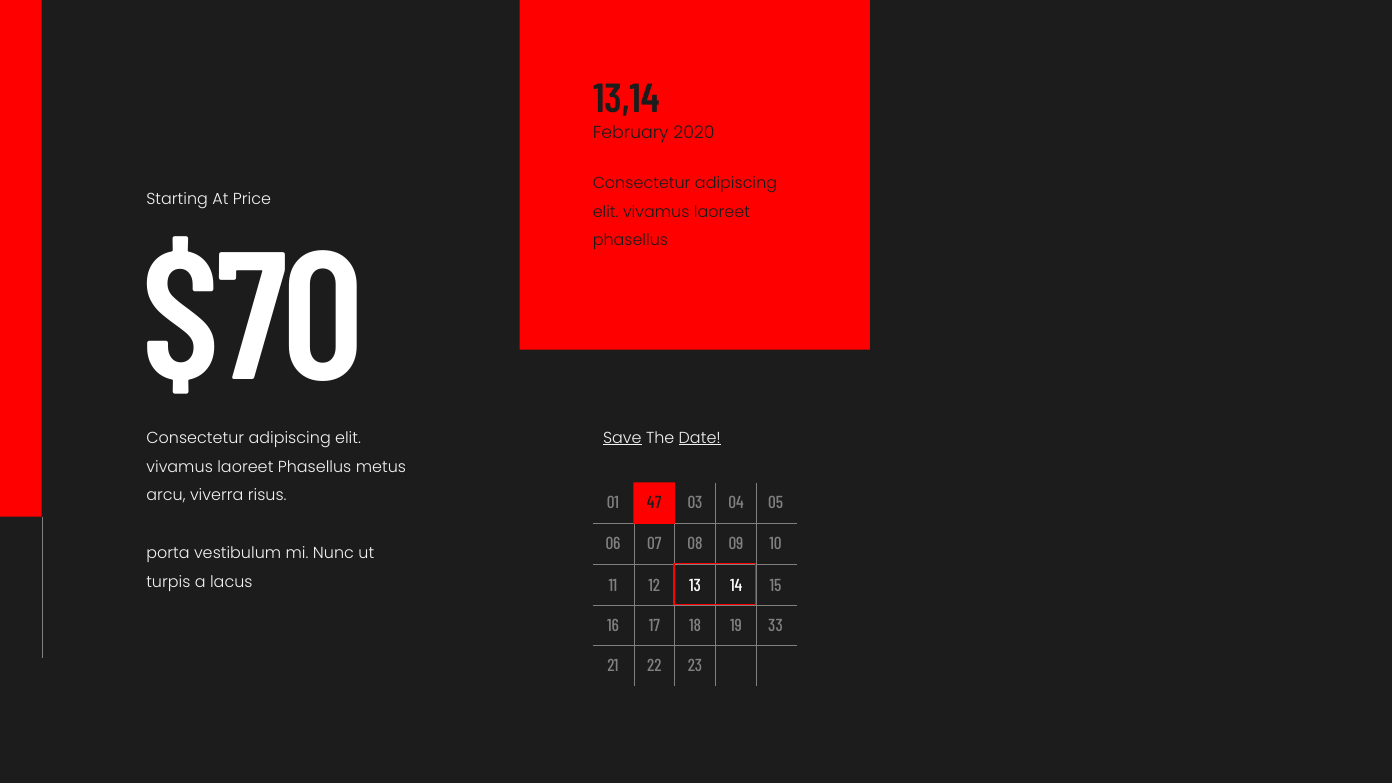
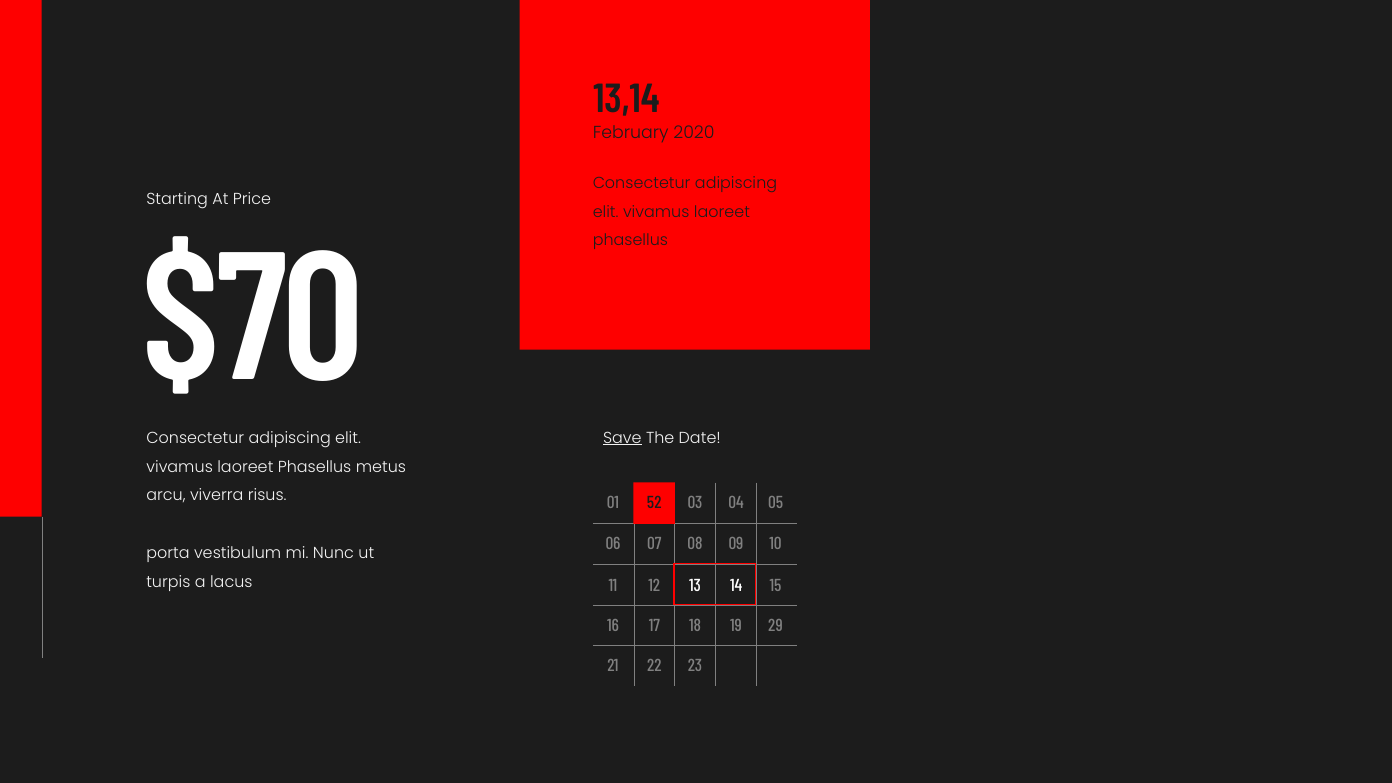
Date underline: present -> none
47: 47 -> 52
33: 33 -> 29
